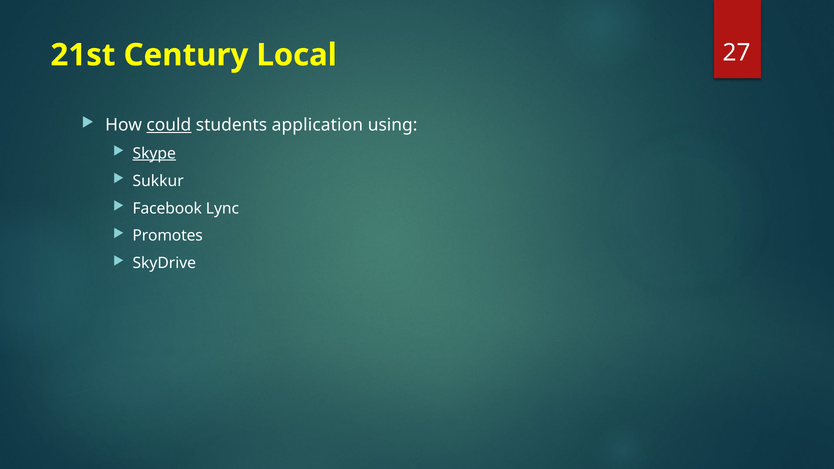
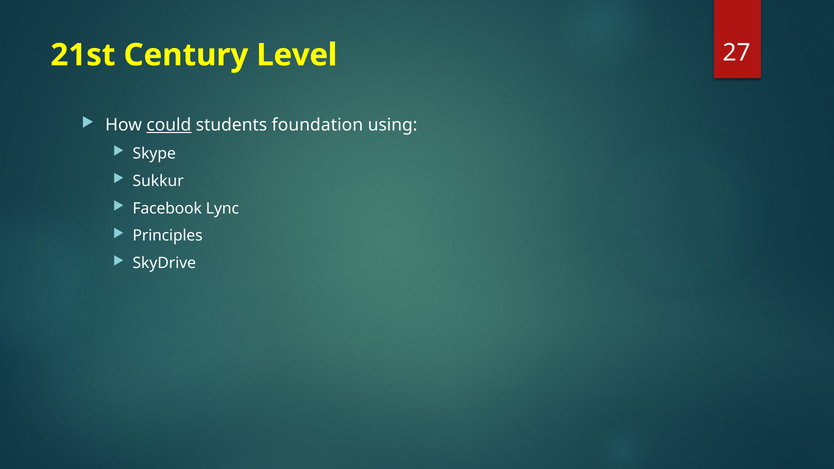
Local: Local -> Level
application: application -> foundation
Skype underline: present -> none
Promotes: Promotes -> Principles
